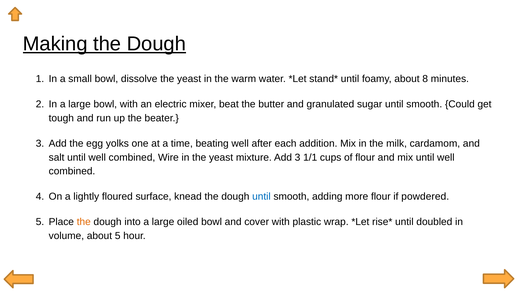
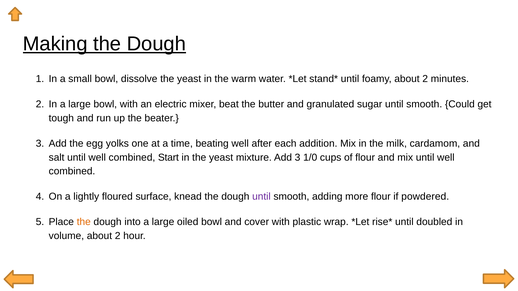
foamy about 8: 8 -> 2
Wire: Wire -> Start
1/1: 1/1 -> 1/0
until at (261, 197) colour: blue -> purple
volume about 5: 5 -> 2
